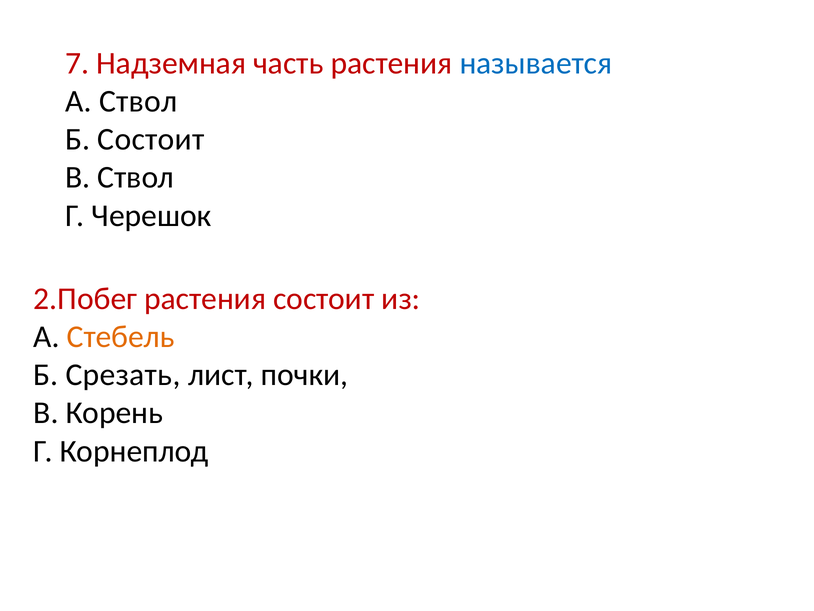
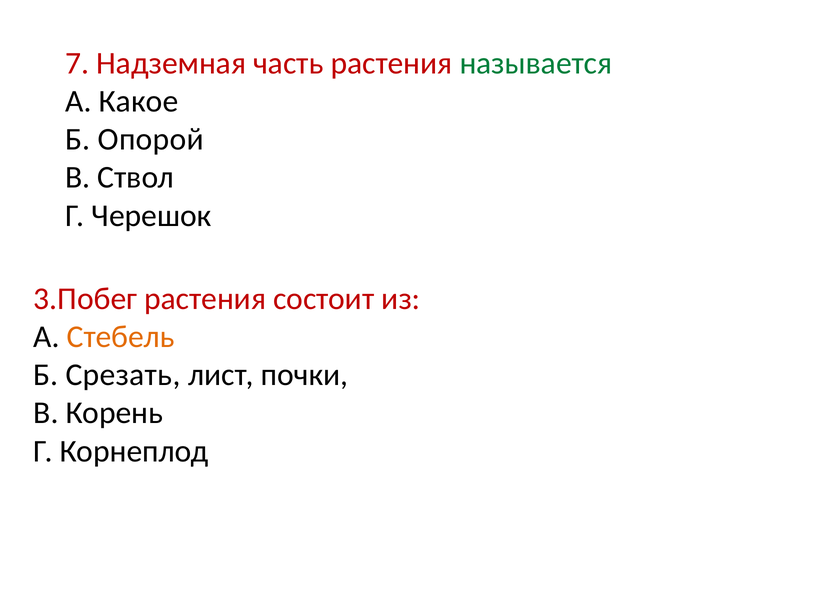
называется colour: blue -> green
А Ствол: Ствол -> Какое
Б Состоит: Состоит -> Опорой
2.Побег: 2.Побег -> 3.Побег
